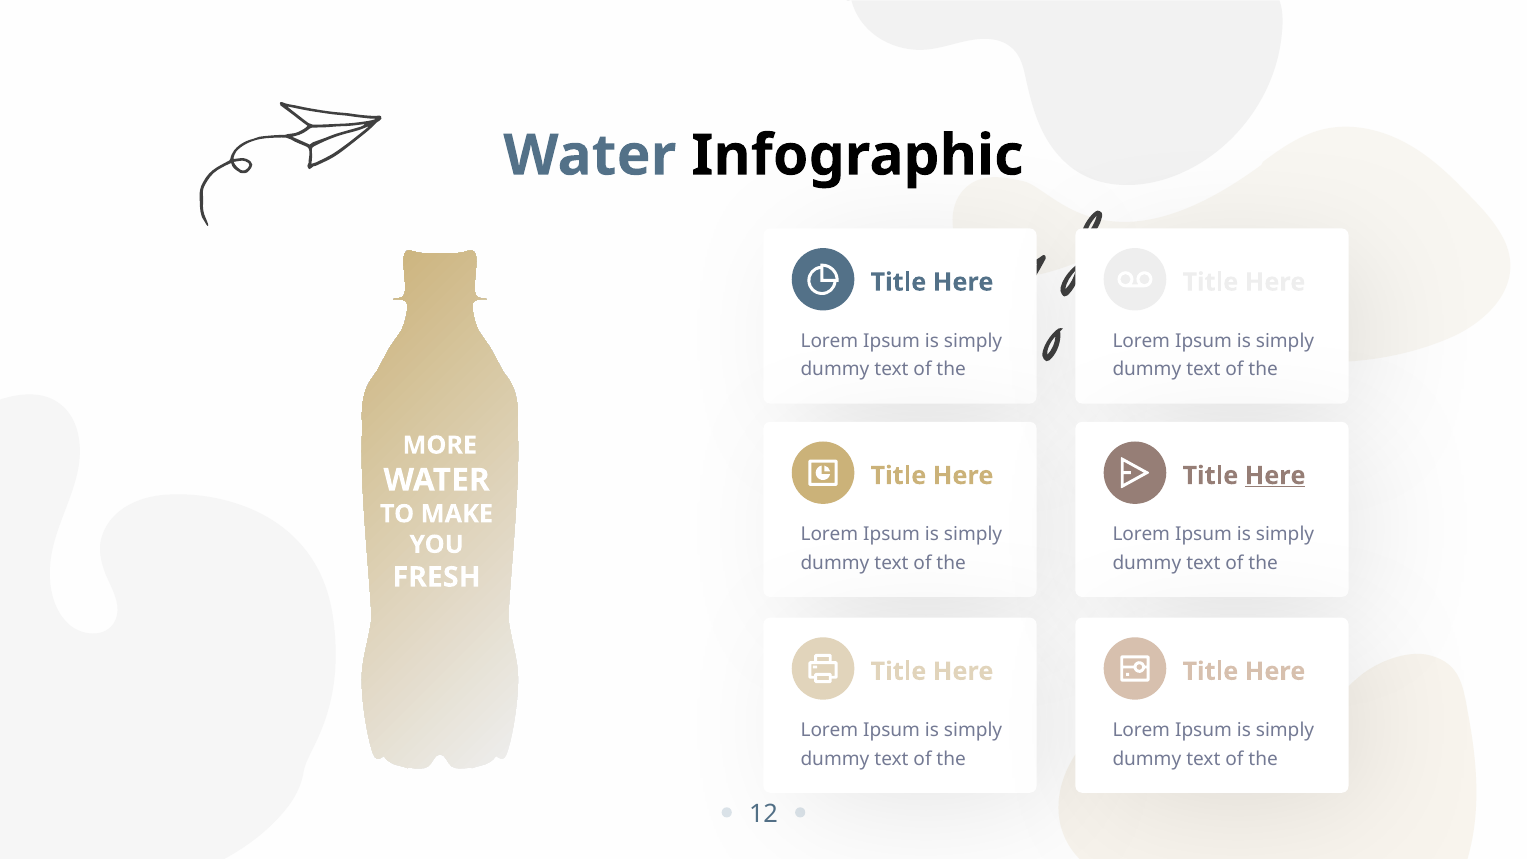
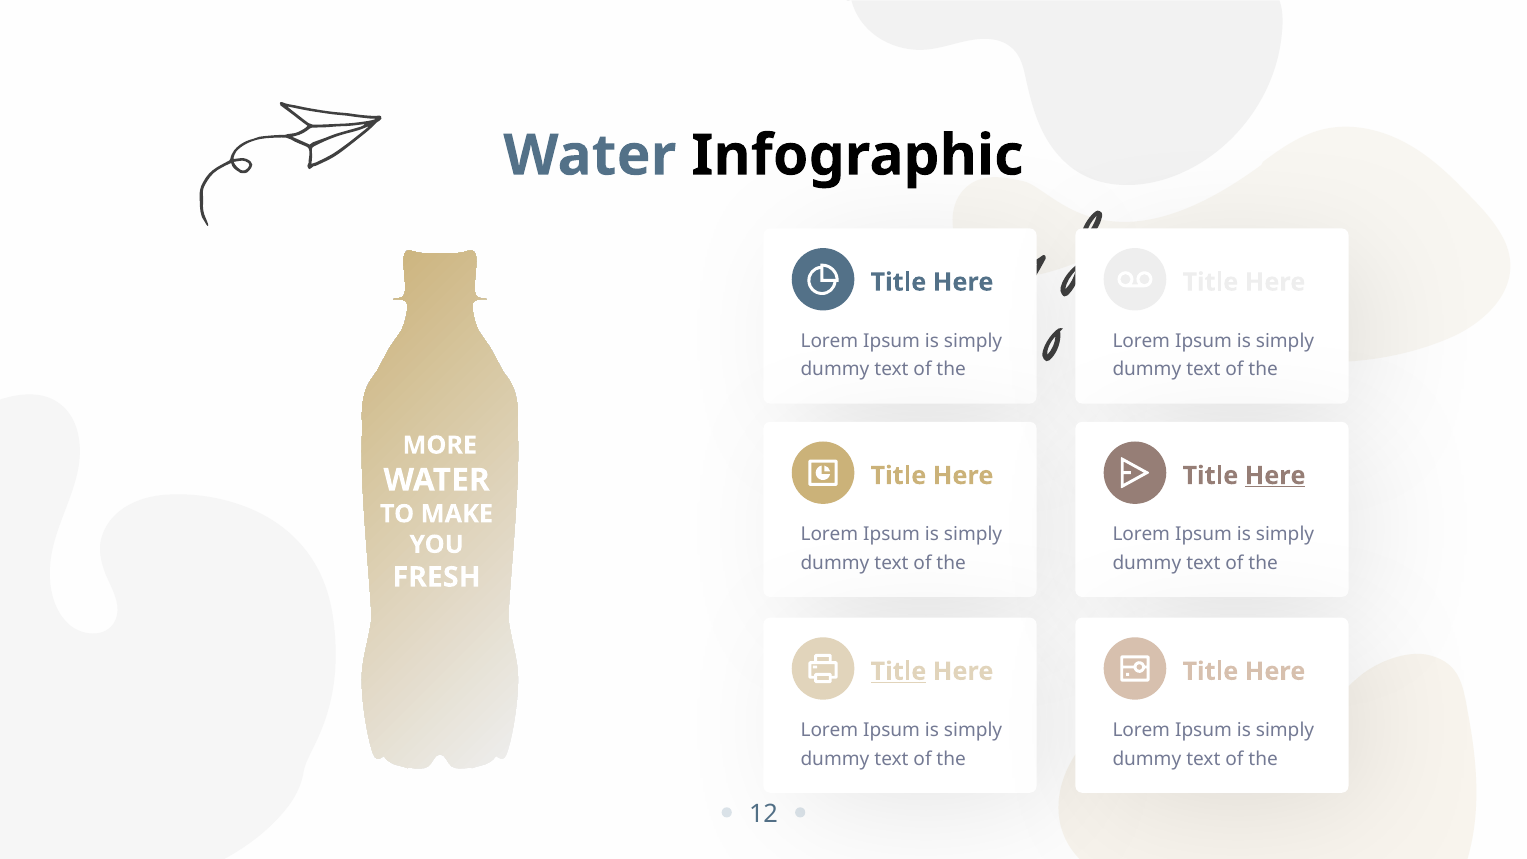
Title at (898, 671) underline: none -> present
